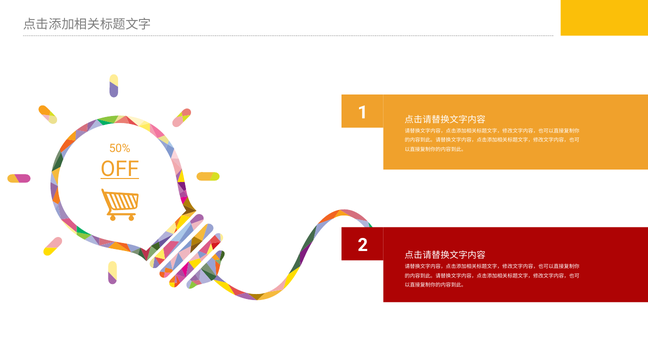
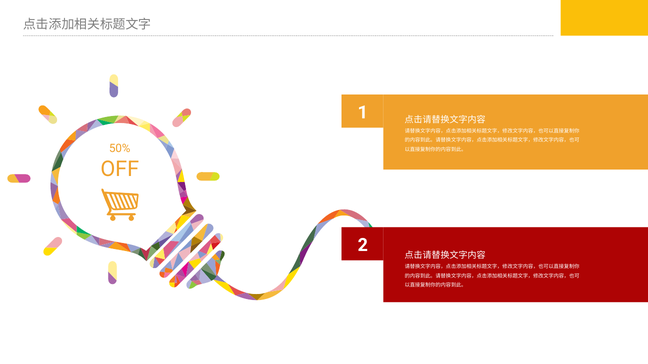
OFF underline: present -> none
